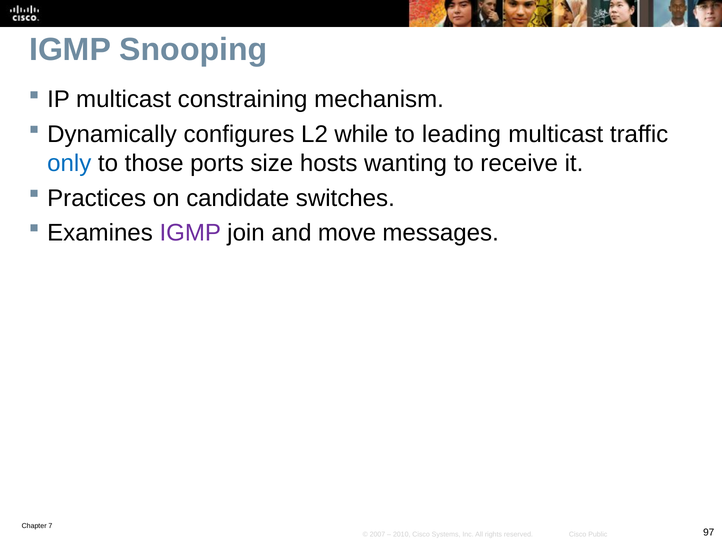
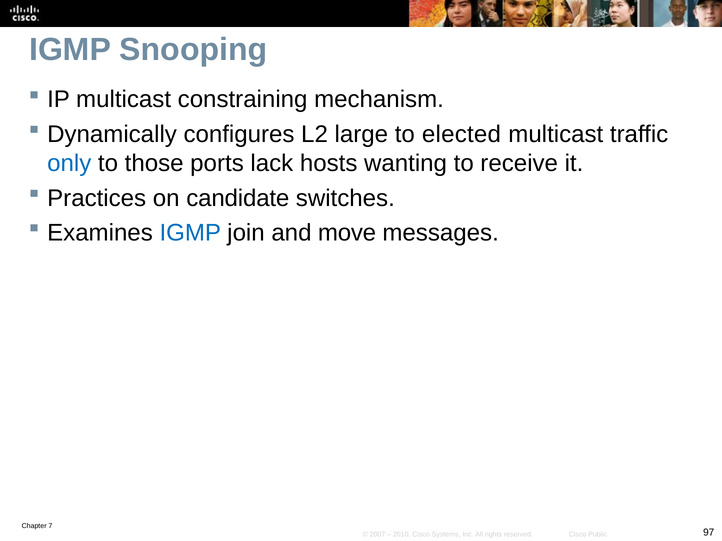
while: while -> large
leading: leading -> elected
size: size -> lack
IGMP at (190, 233) colour: purple -> blue
